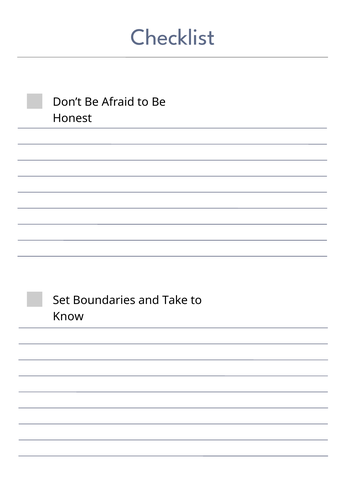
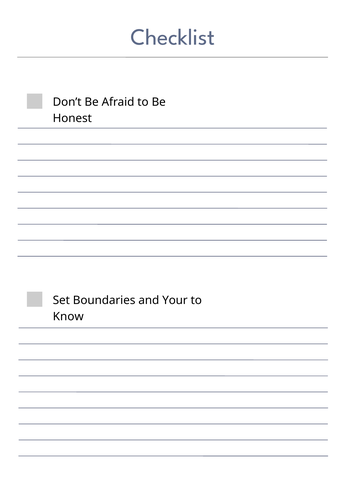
Take: Take -> Your
